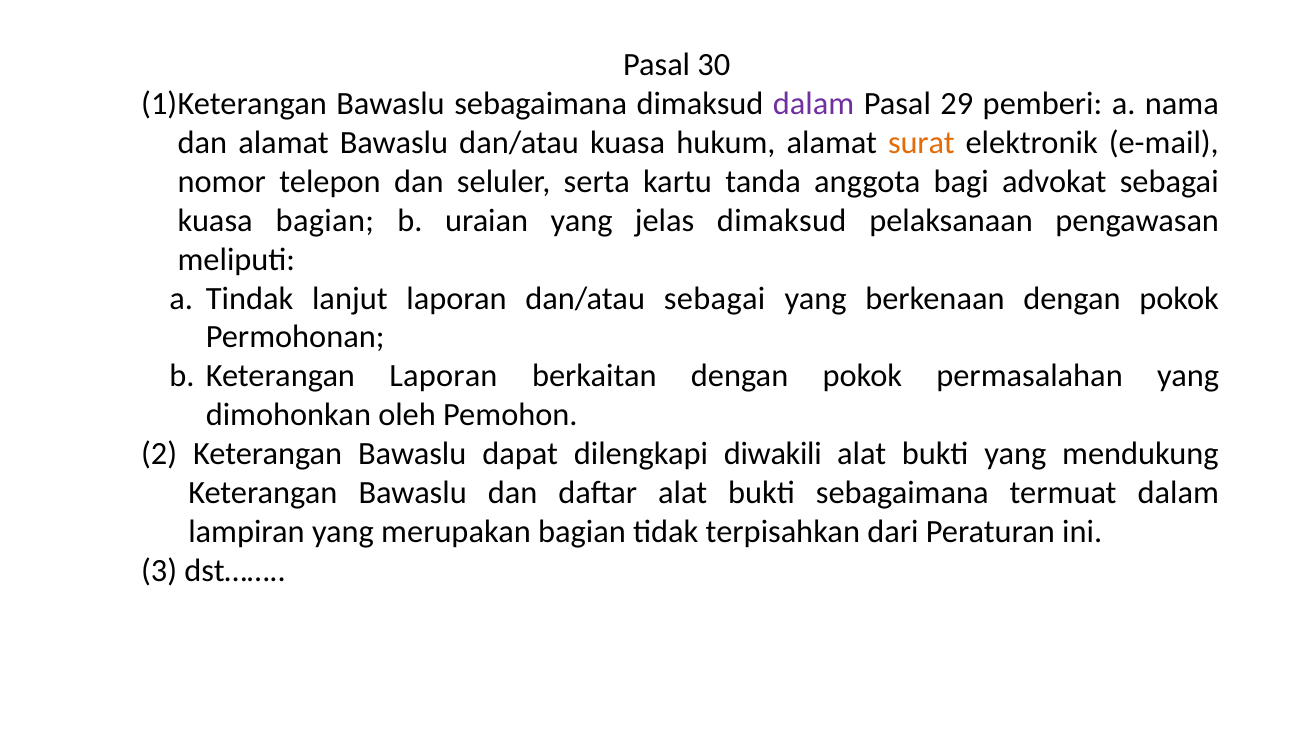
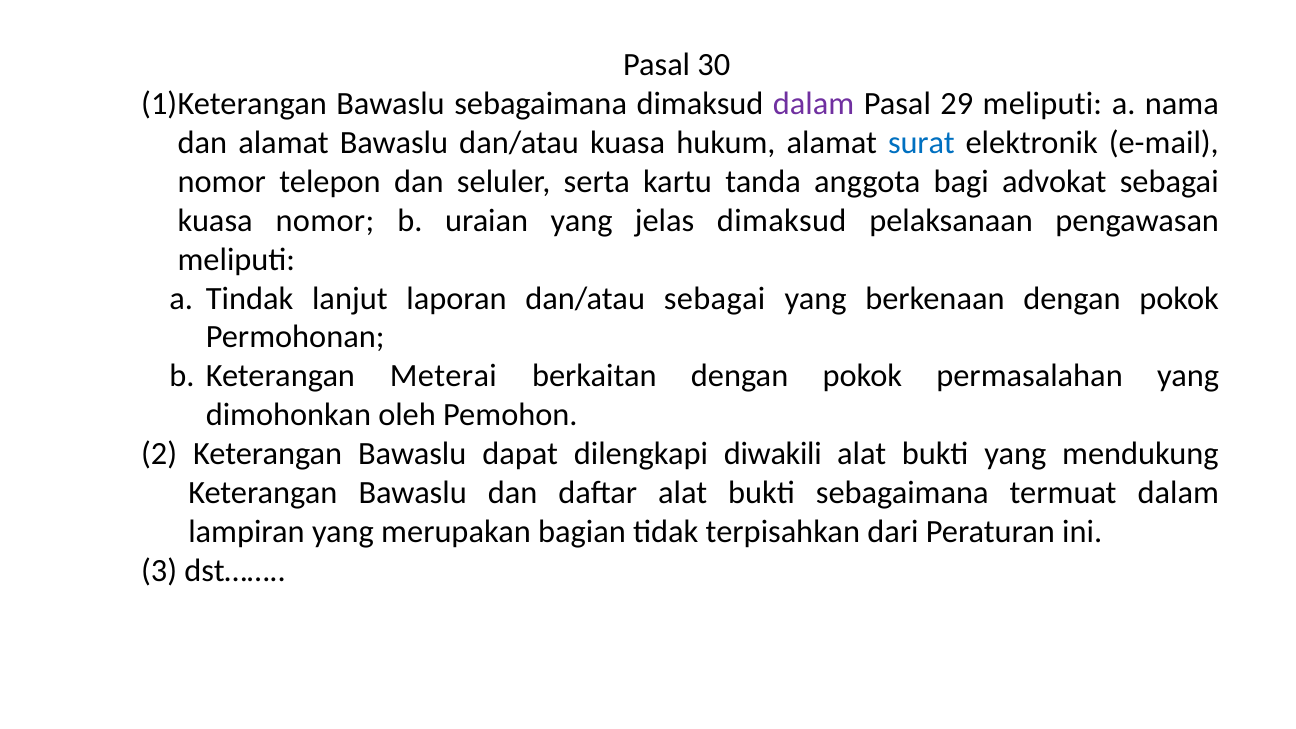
29 pemberi: pemberi -> meliputi
surat colour: orange -> blue
kuasa bagian: bagian -> nomor
Keterangan Laporan: Laporan -> Meterai
